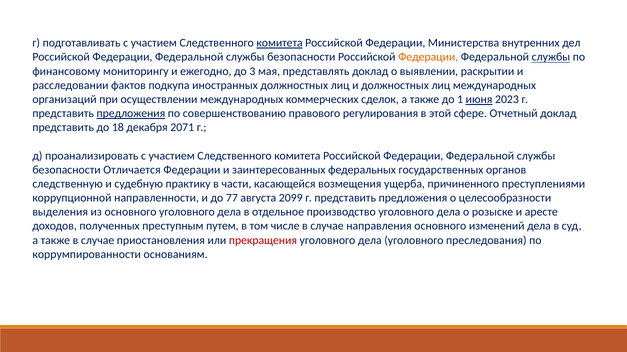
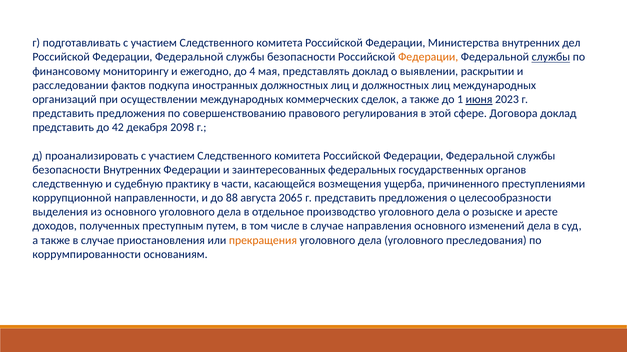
комитета at (280, 43) underline: present -> none
3: 3 -> 4
предложения at (131, 114) underline: present -> none
Отчетный: Отчетный -> Договора
18: 18 -> 42
2071: 2071 -> 2098
безопасности Отличается: Отличается -> Внутренних
77: 77 -> 88
2099: 2099 -> 2065
прекращения colour: red -> orange
